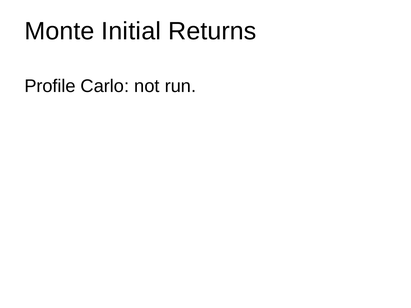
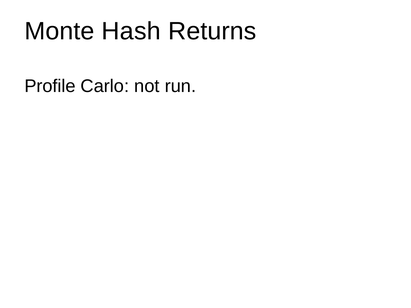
Initial: Initial -> Hash
